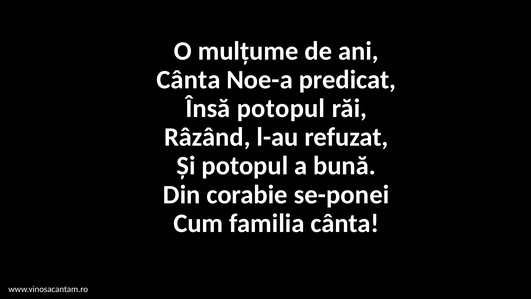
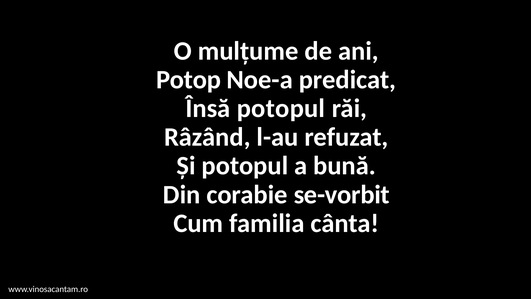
Cânta at (188, 80): Cânta -> Potop
se-ponei: se-ponei -> se-vorbit
